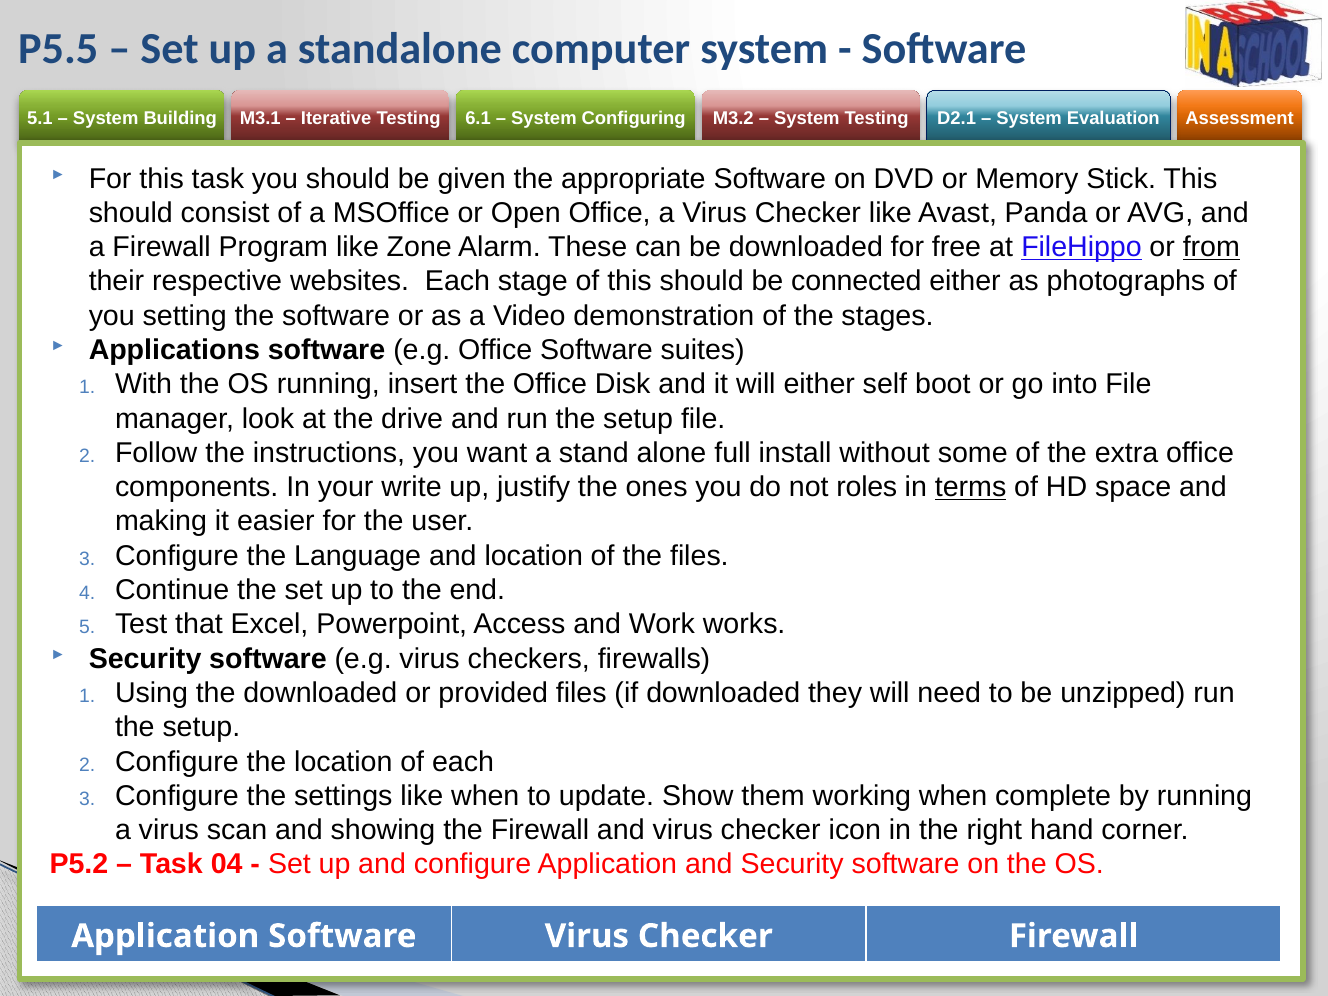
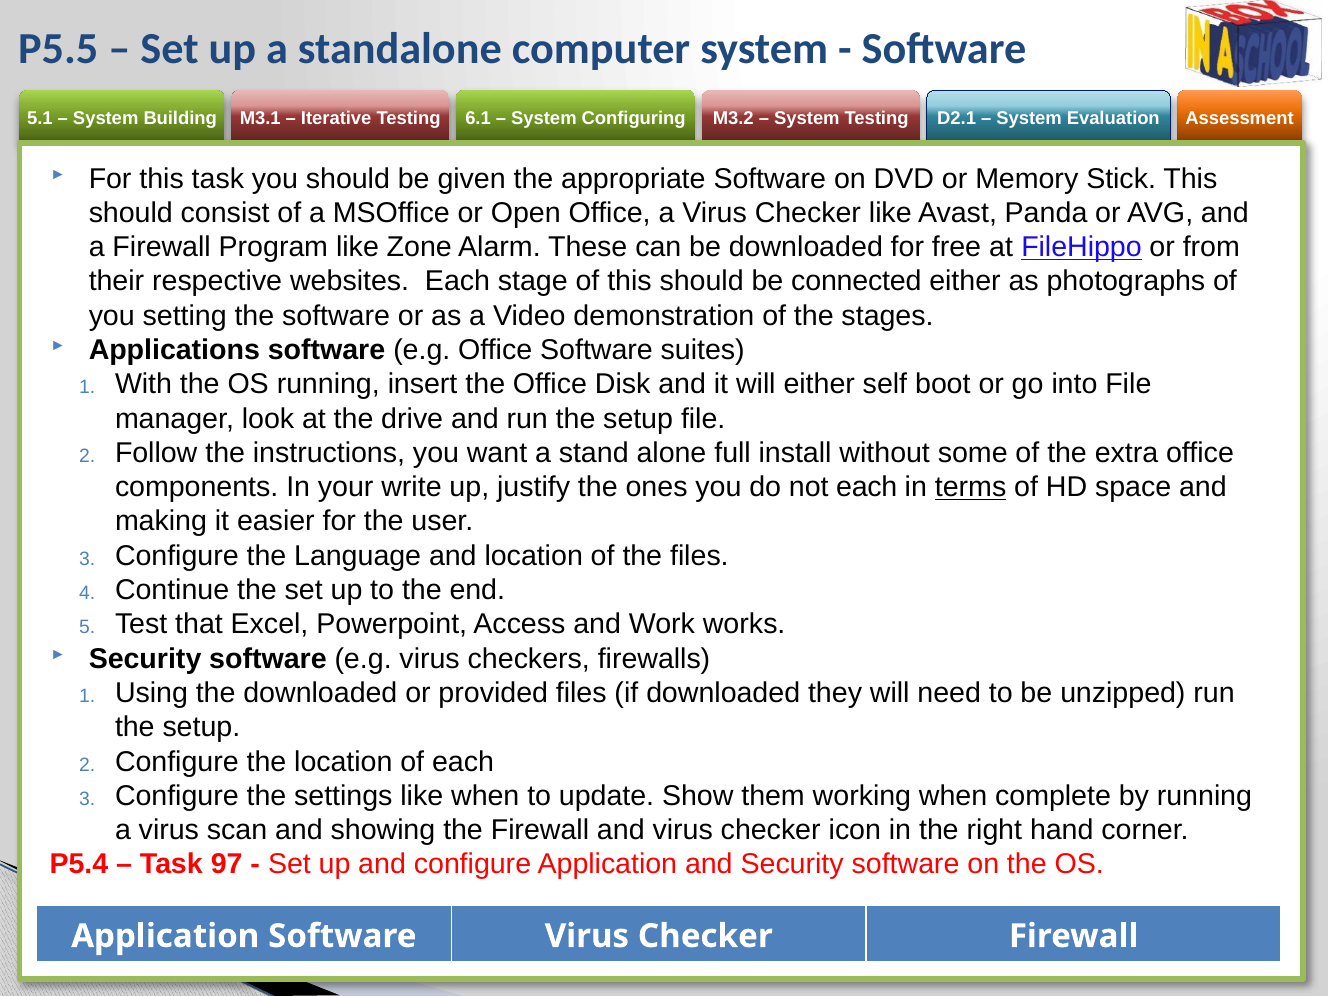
from underline: present -> none
not roles: roles -> each
P5.2: P5.2 -> P5.4
04: 04 -> 97
